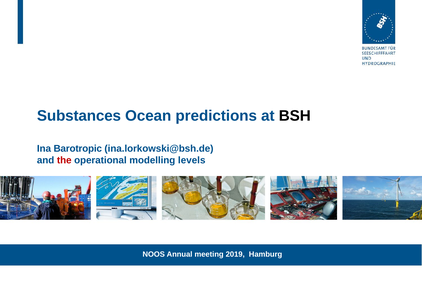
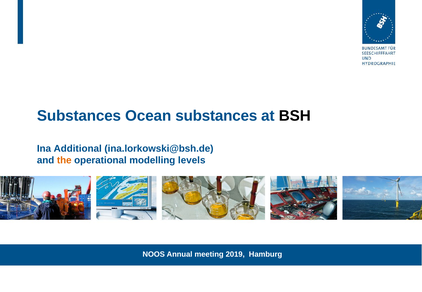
Ocean predictions: predictions -> substances
Barotropic: Barotropic -> Additional
the colour: red -> orange
